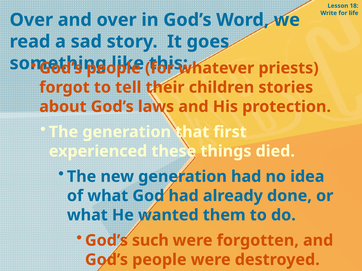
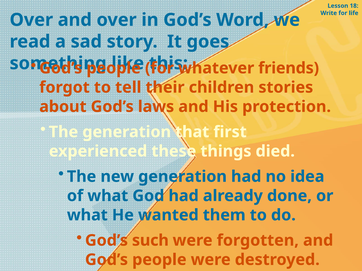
priests: priests -> friends
